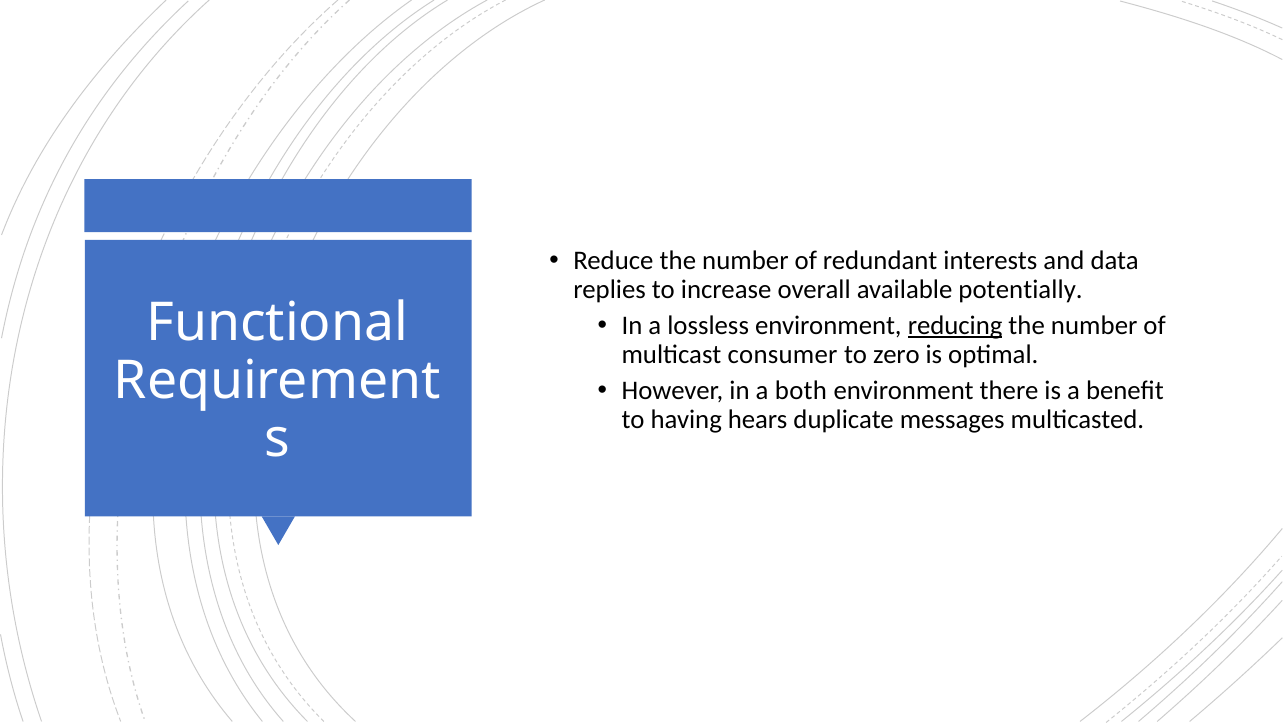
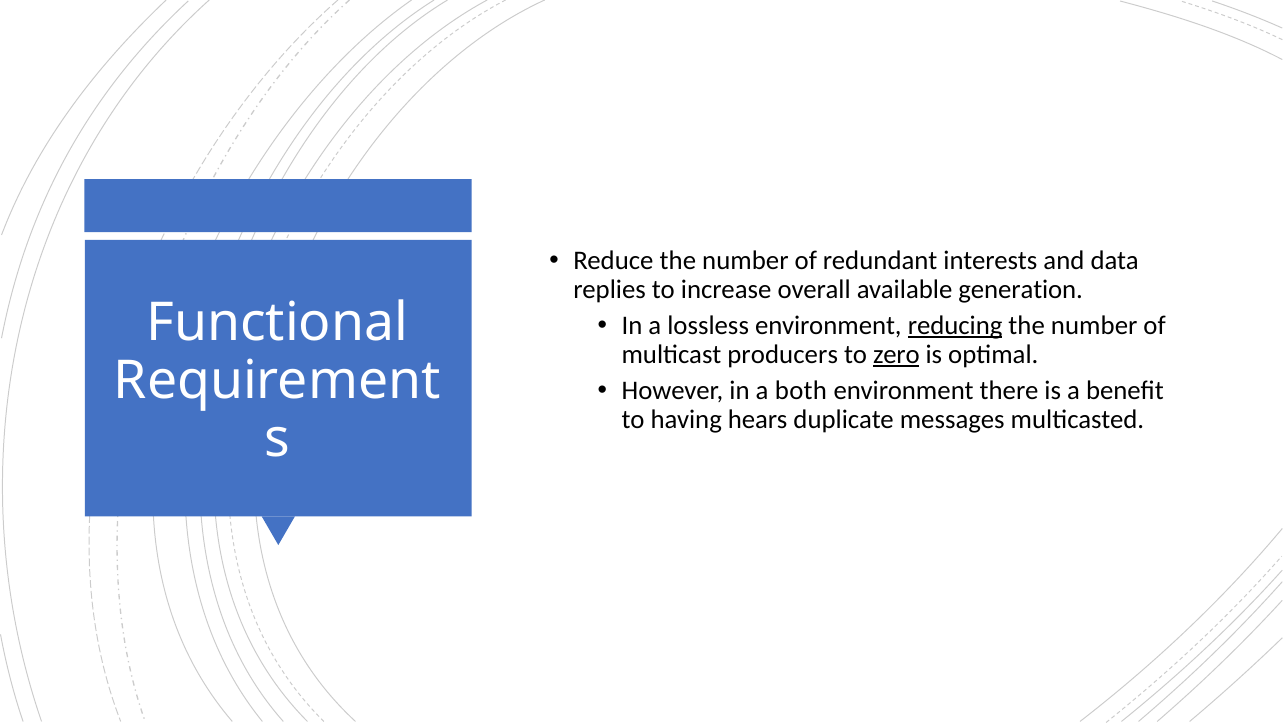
potentially: potentially -> generation
consumer: consumer -> producers
zero underline: none -> present
